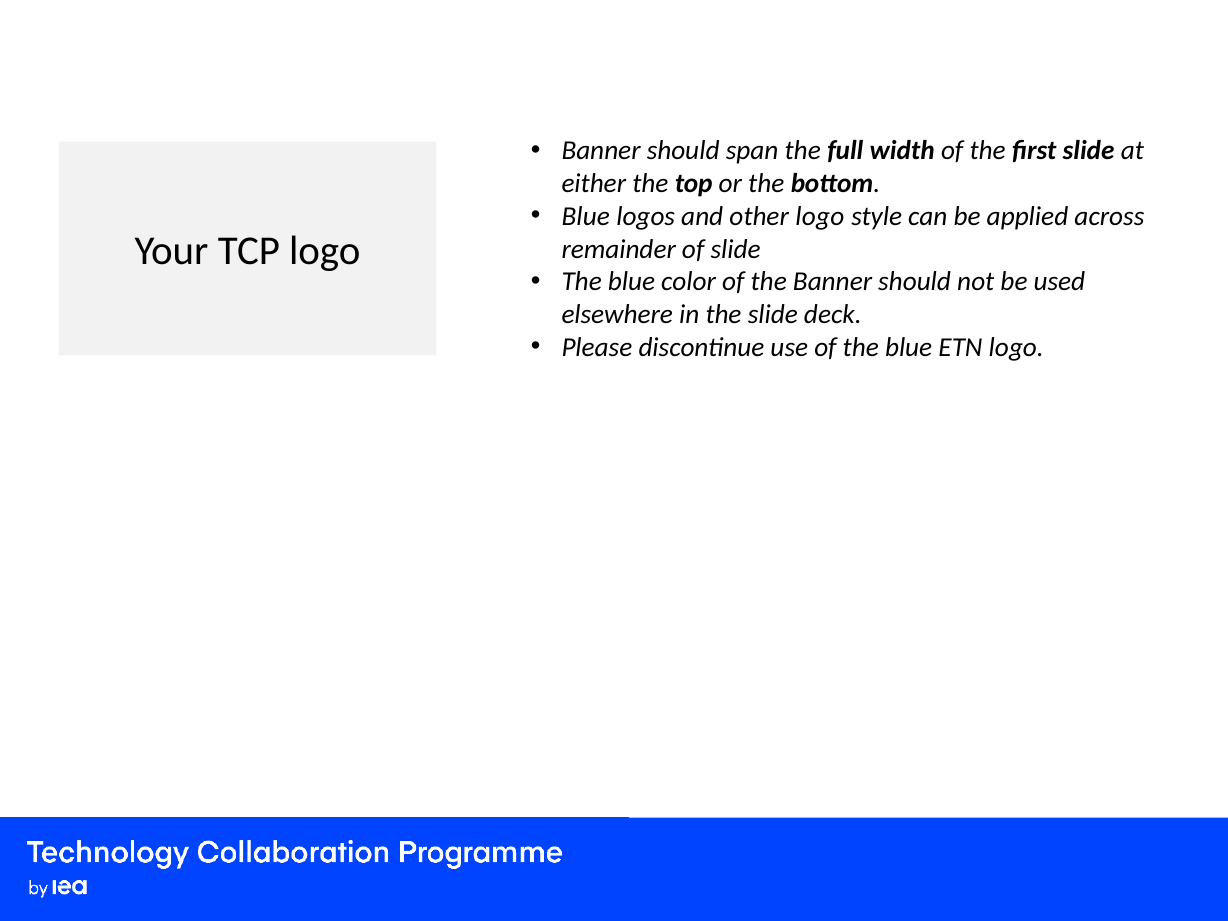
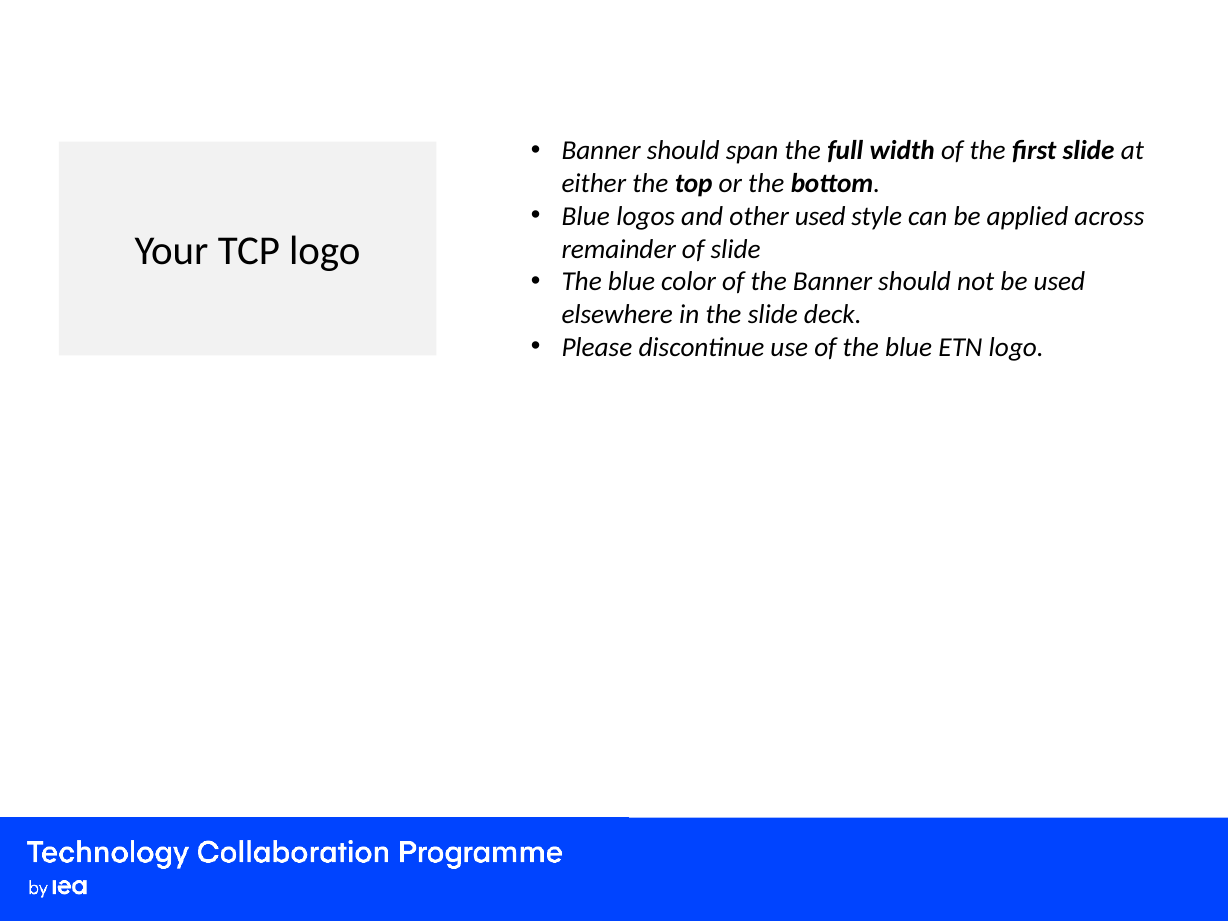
other logo: logo -> used
